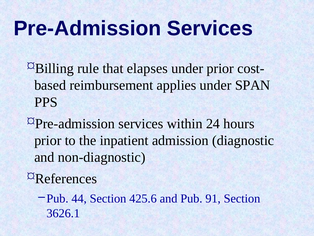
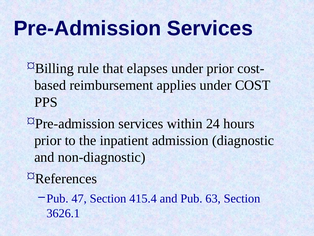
SPAN: SPAN -> COST
44: 44 -> 47
425.6: 425.6 -> 415.4
91: 91 -> 63
